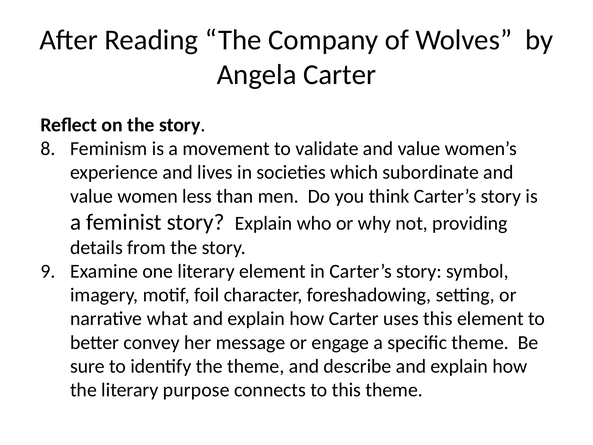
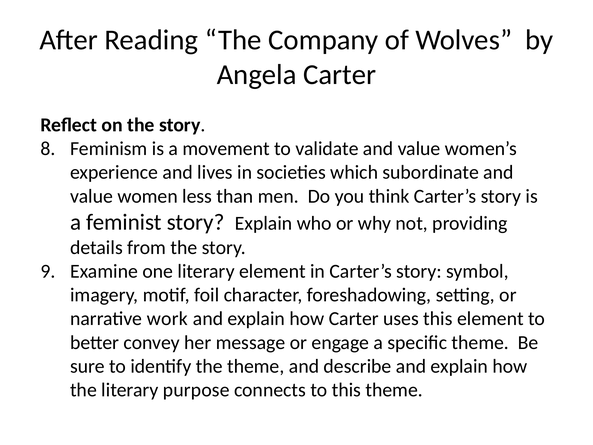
what: what -> work
